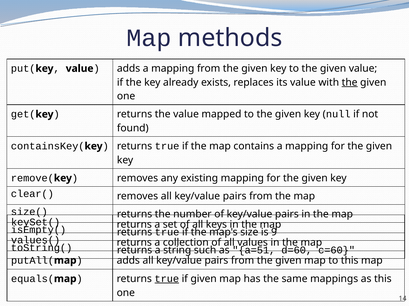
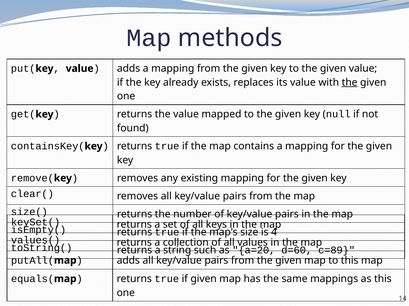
9: 9 -> 4
a=51: a=51 -> a=20
c=60: c=60 -> c=89
true at (167, 279) underline: present -> none
